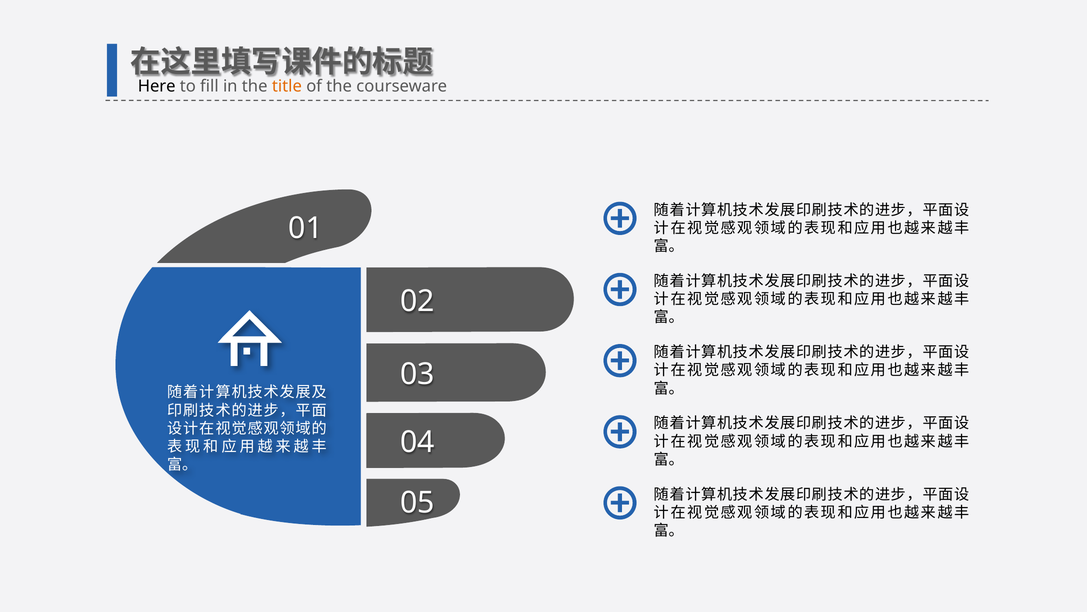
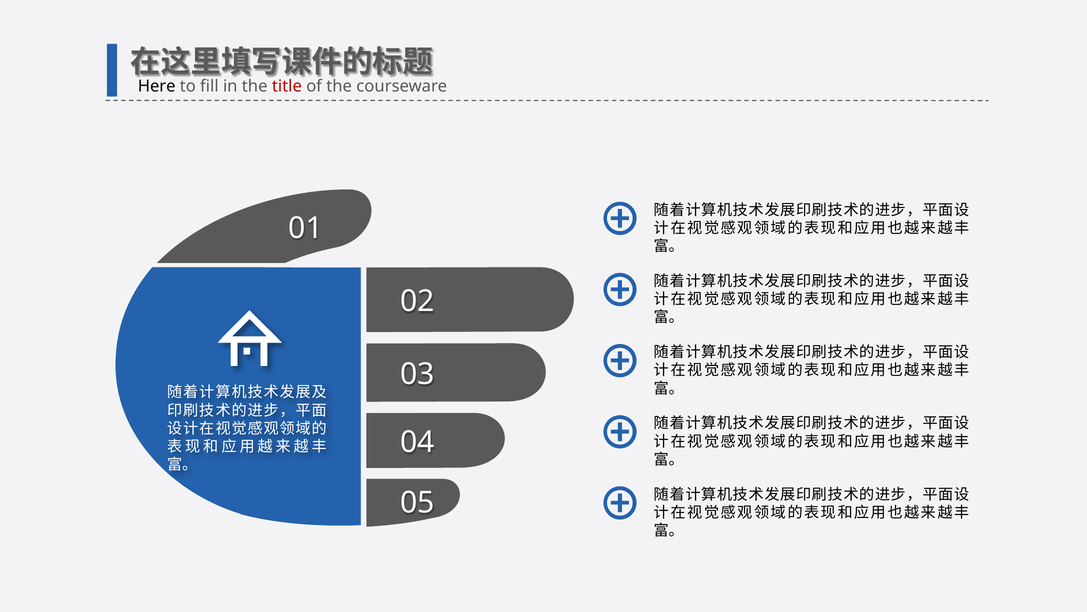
title colour: orange -> red
